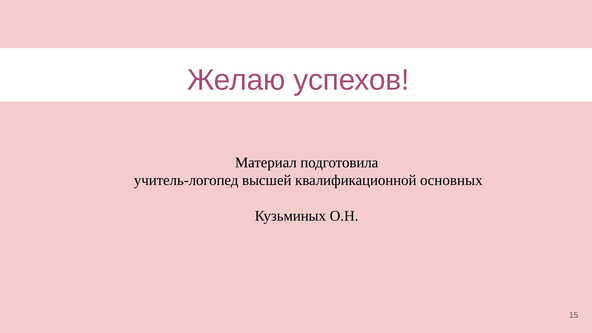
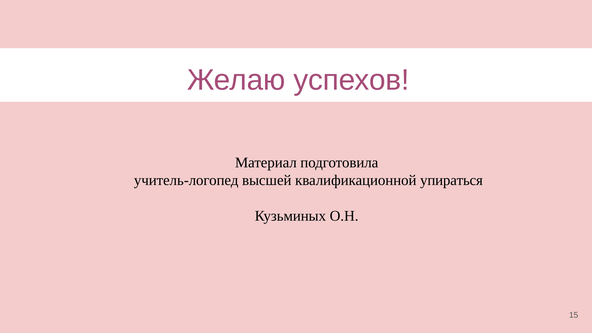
основных: основных -> упираться
